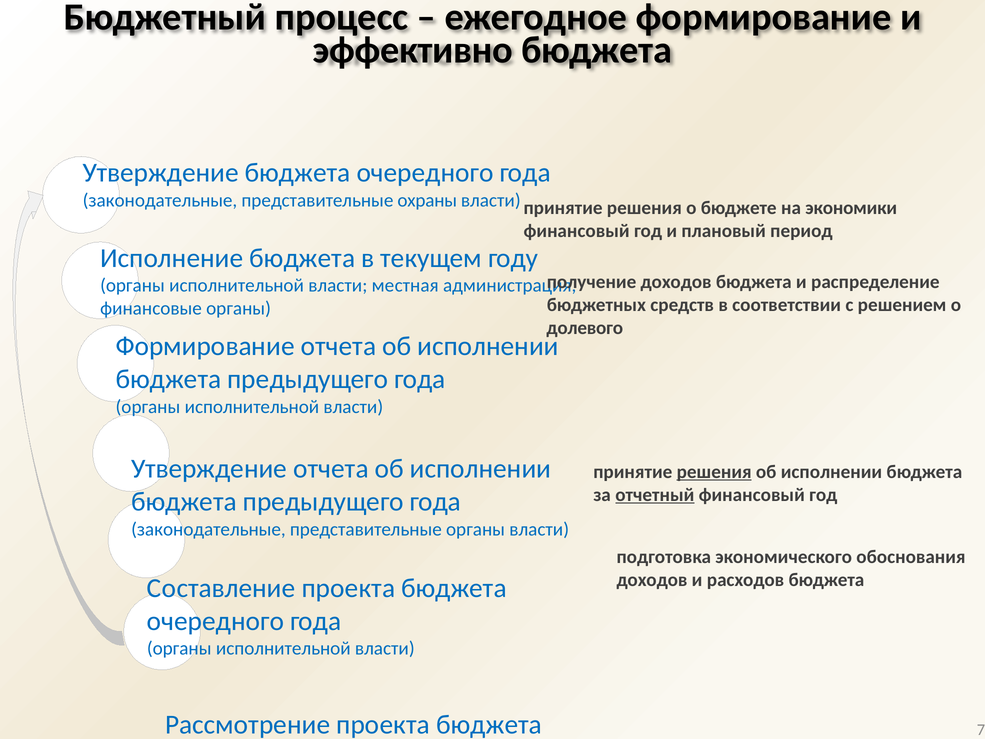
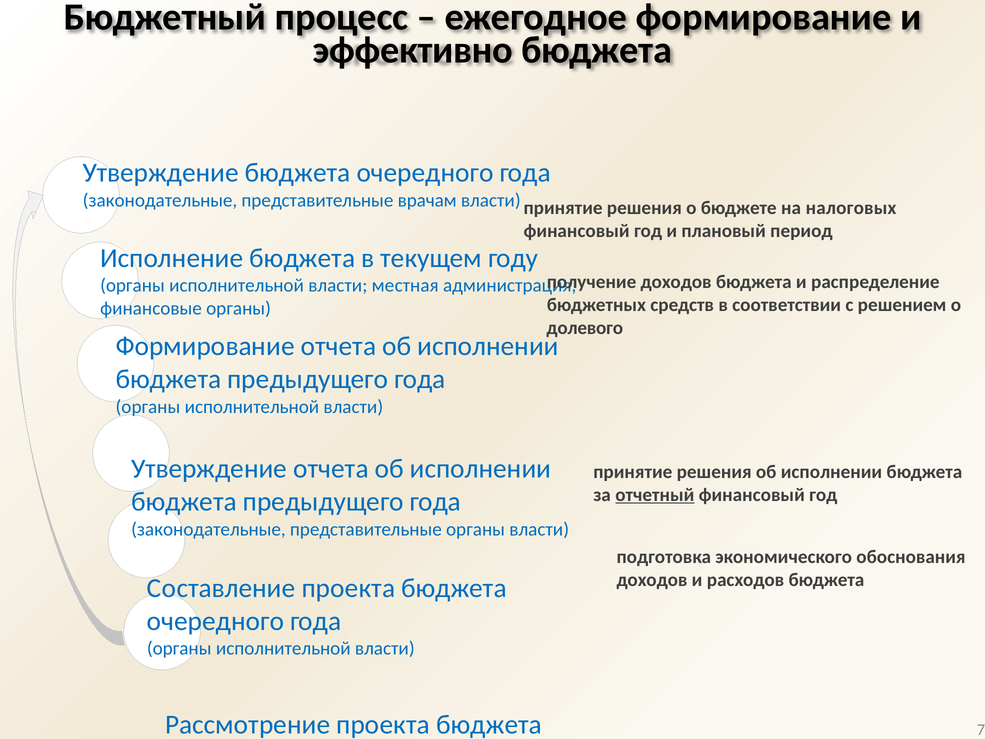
охраны: охраны -> врачам
экономики: экономики -> налоговых
решения at (714, 472) underline: present -> none
